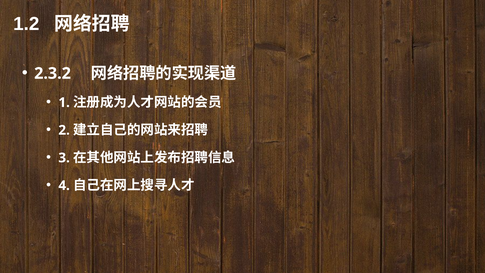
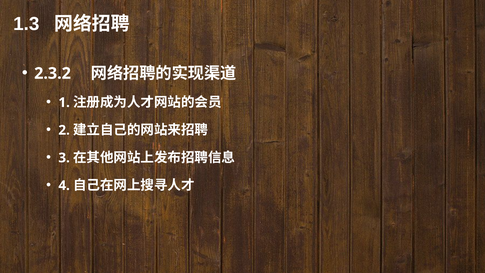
1.2: 1.2 -> 1.3
